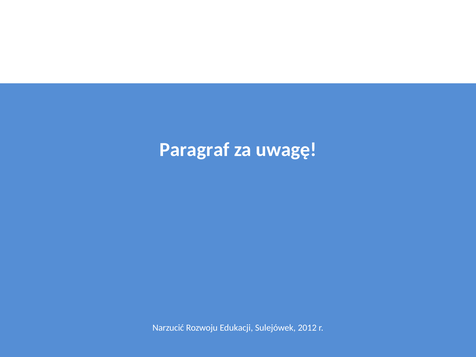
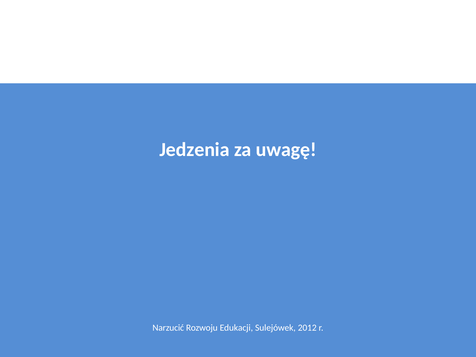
Paragraf: Paragraf -> Jedzenia
